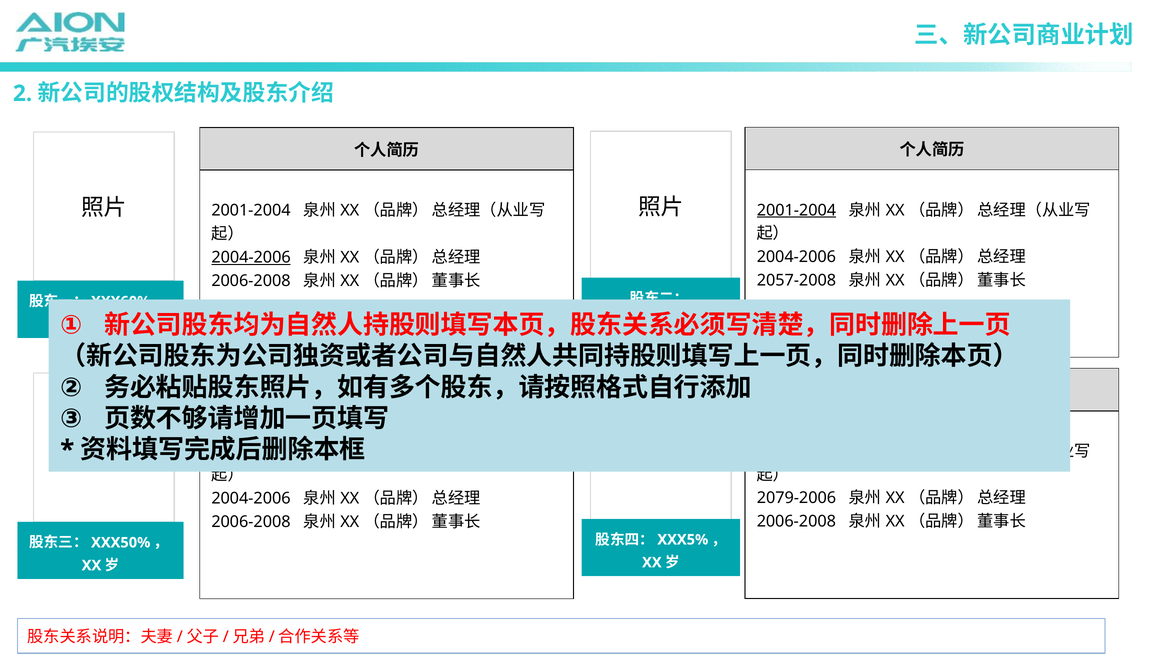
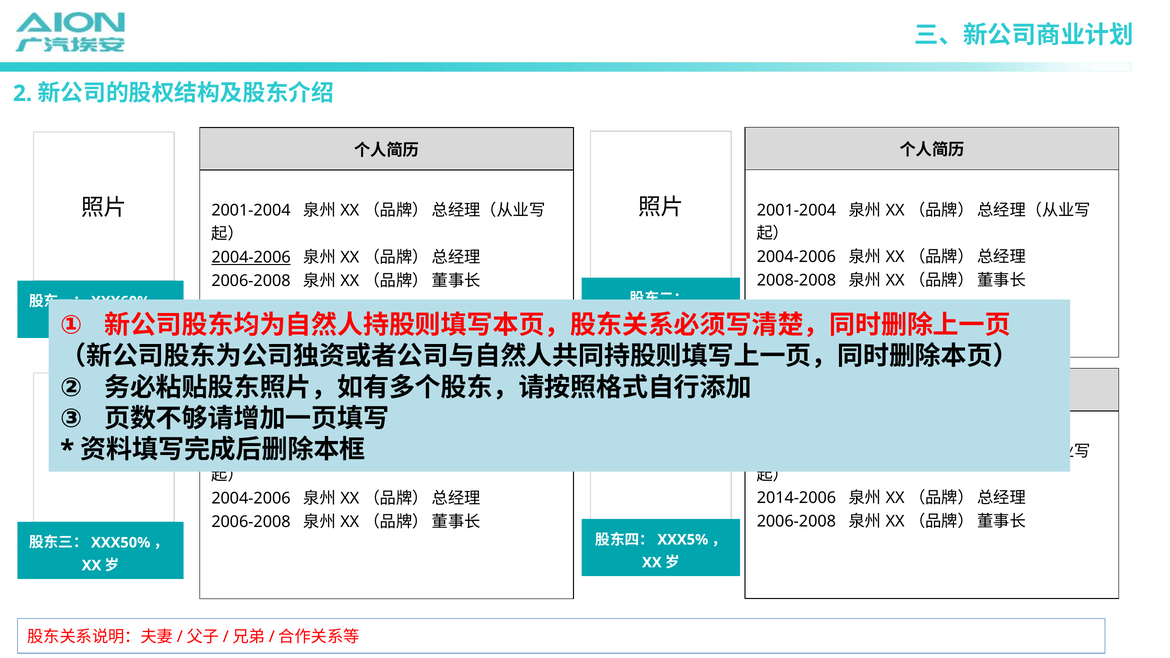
2001-2004 at (796, 210) underline: present -> none
2057-2008: 2057-2008 -> 2008-2008
2079-2006: 2079-2006 -> 2014-2006
